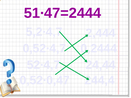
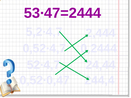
51∙47=2444: 51∙47=2444 -> 53∙47=2444
